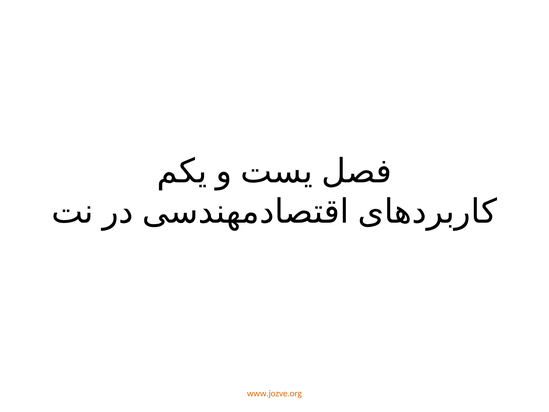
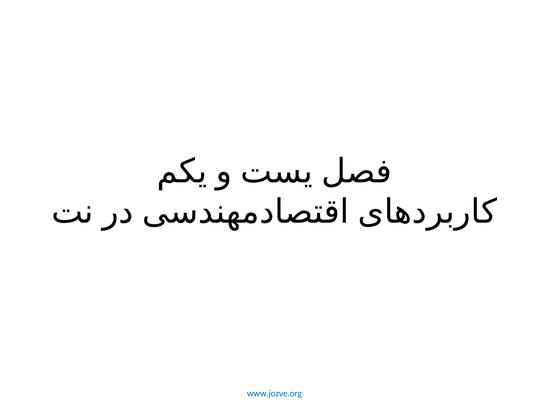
www.jozve.org colour: orange -> blue
